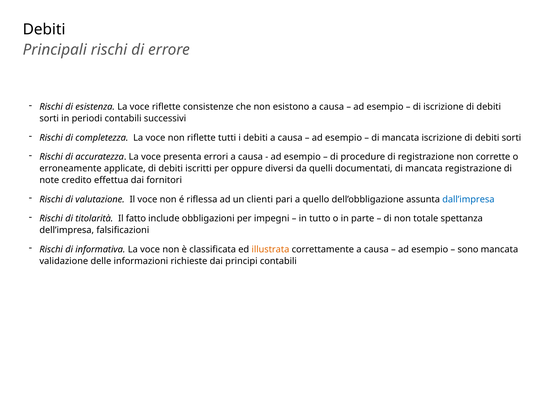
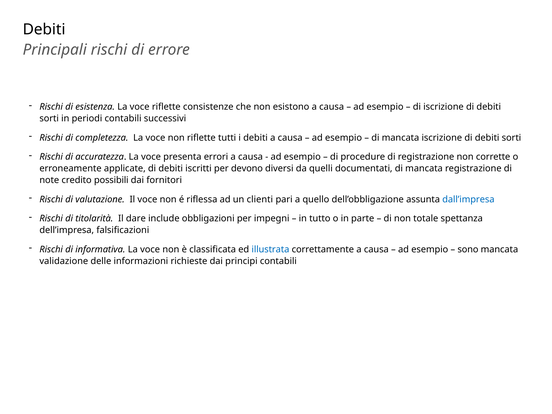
oppure: oppure -> devono
effettua: effettua -> possibili
fatto: fatto -> dare
illustrata colour: orange -> blue
